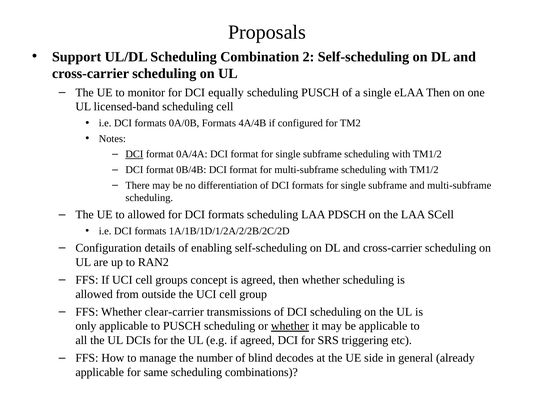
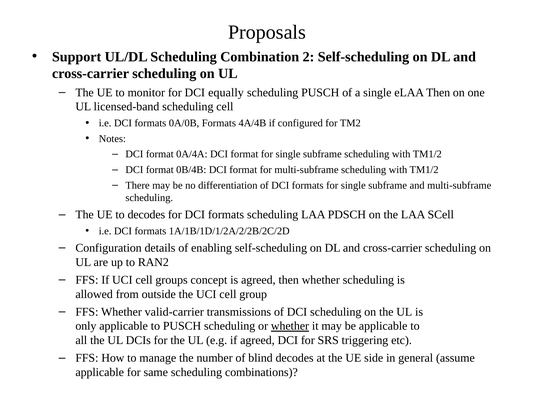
DCI at (134, 154) underline: present -> none
to allowed: allowed -> decodes
clear-carrier: clear-carrier -> valid-carrier
already: already -> assume
